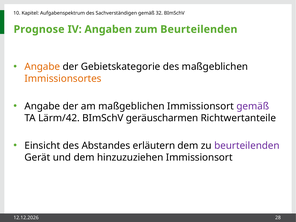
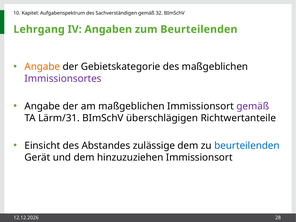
Prognose: Prognose -> Lehrgang
Immissionsortes colour: orange -> purple
Lärm/42: Lärm/42 -> Lärm/31
geräuscharmen: geräuscharmen -> überschlägigen
erläutern: erläutern -> zulässige
beurteilenden at (247, 146) colour: purple -> blue
